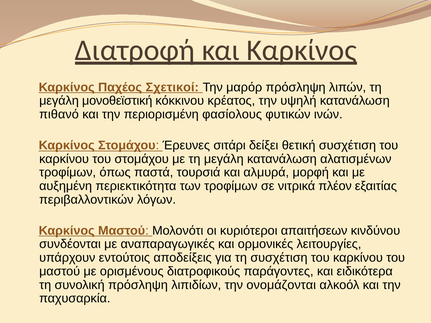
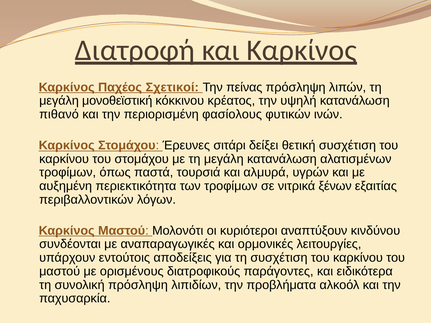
μαρόρ: μαρόρ -> πείνας
μορφή: μορφή -> υγρών
πλέον: πλέον -> ξένων
απαιτήσεων: απαιτήσεων -> αναπτύξουν
ονομάζονται: ονομάζονται -> προβλήματα
